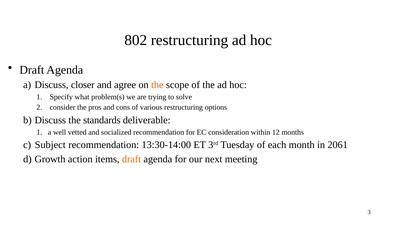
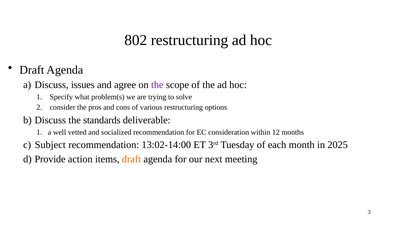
closer: closer -> issues
the at (157, 85) colour: orange -> purple
13:30-14:00: 13:30-14:00 -> 13:02-14:00
2061: 2061 -> 2025
Growth: Growth -> Provide
